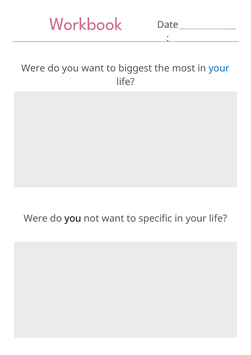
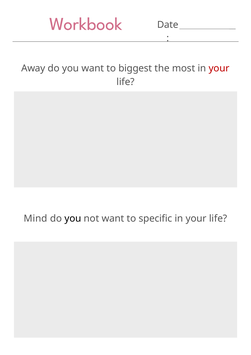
Were at (33, 68): Were -> Away
your at (219, 68) colour: blue -> red
Were at (36, 219): Were -> Mind
